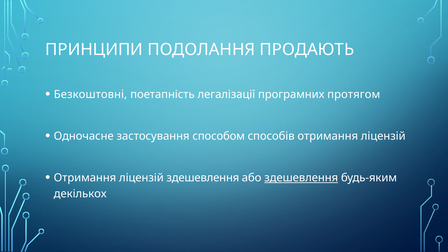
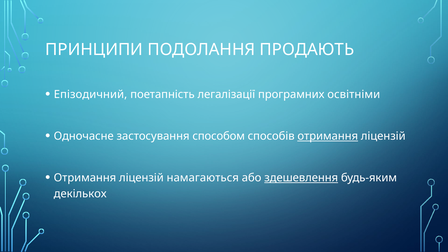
Безкоштовні: Безкоштовні -> Епізодичний
протягом: протягом -> освітніми
отримання at (328, 136) underline: none -> present
ліцензій здешевлення: здешевлення -> намагаються
